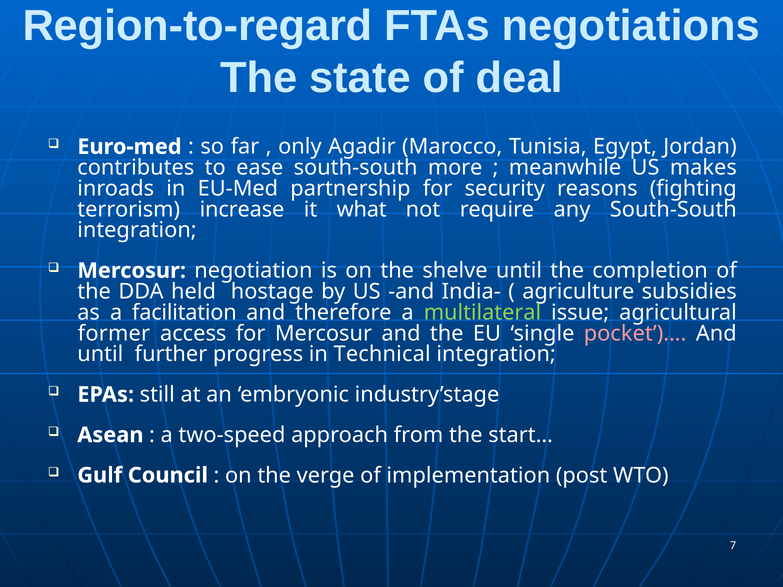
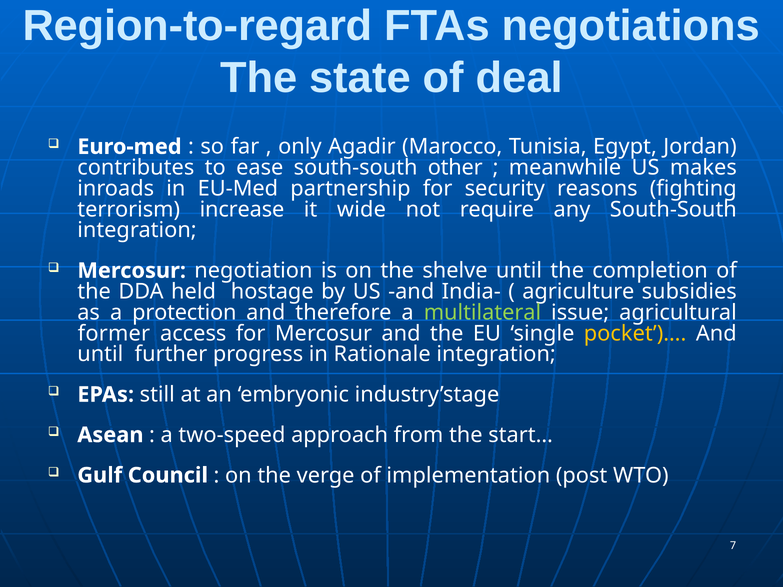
more: more -> other
what: what -> wide
facilitation: facilitation -> protection
pocket’)… colour: pink -> yellow
Technical: Technical -> Rationale
